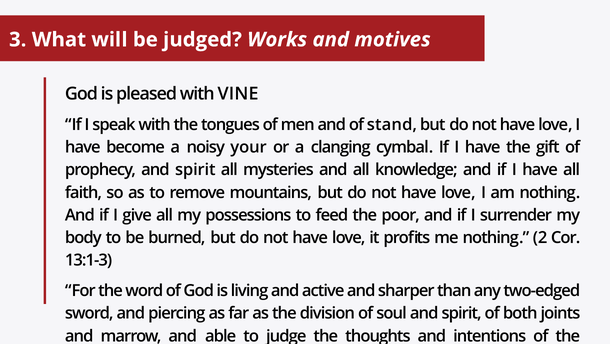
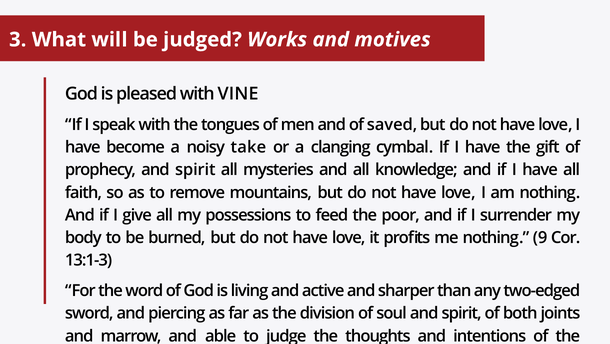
stand: stand -> saved
your: your -> take
nothing 2: 2 -> 9
